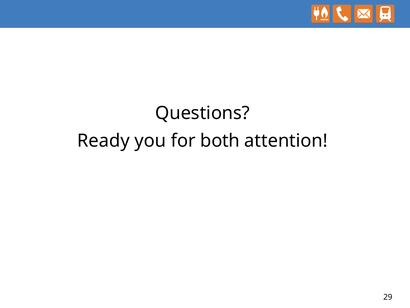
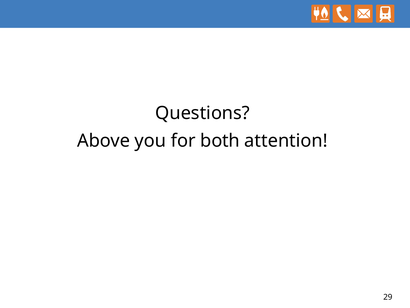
Ready: Ready -> Above
